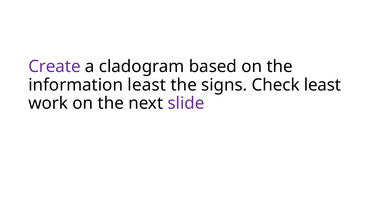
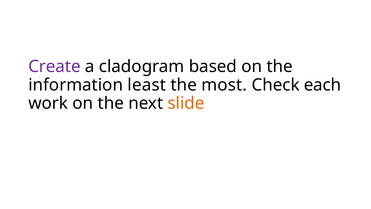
signs: signs -> most
Check least: least -> each
slide colour: purple -> orange
